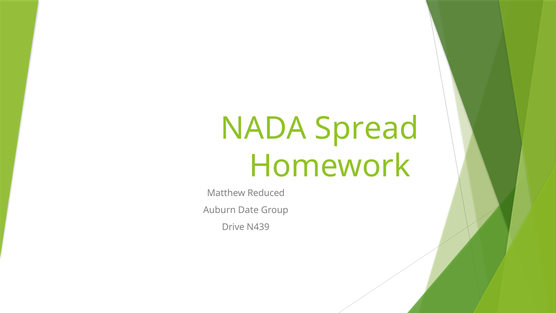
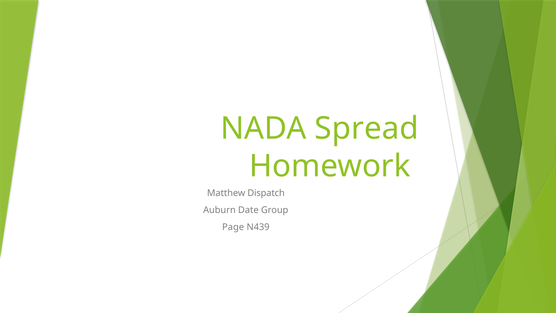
Reduced: Reduced -> Dispatch
Drive: Drive -> Page
